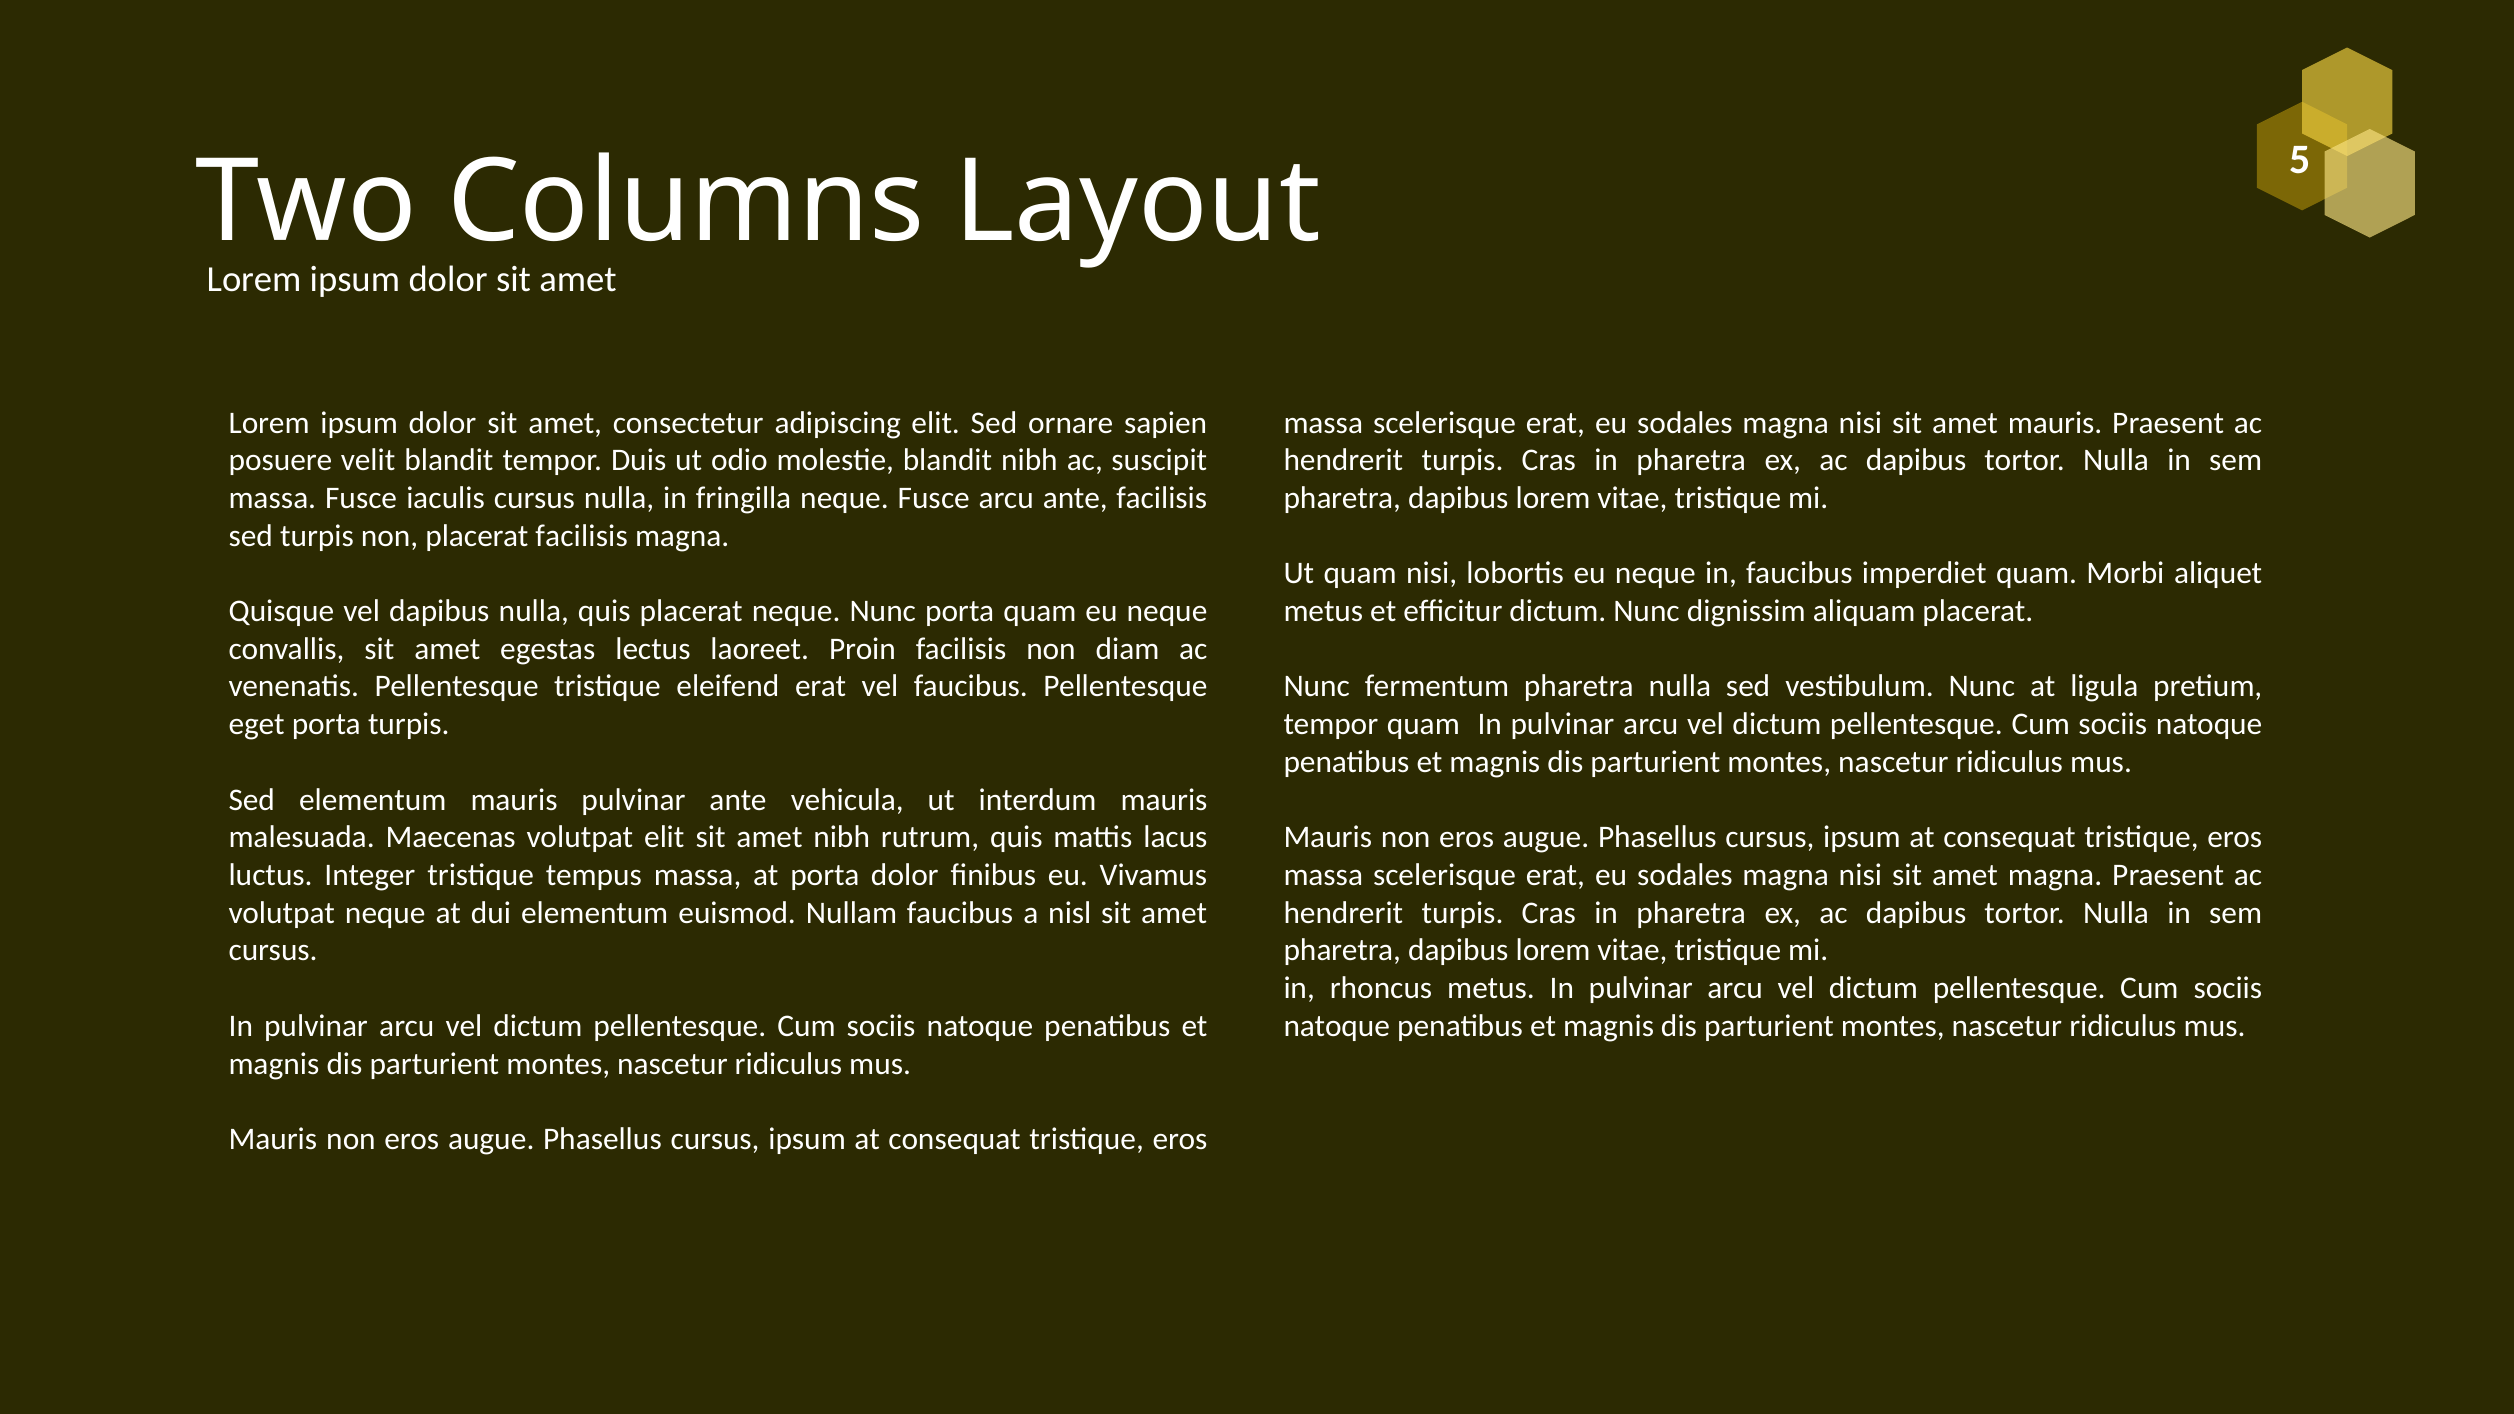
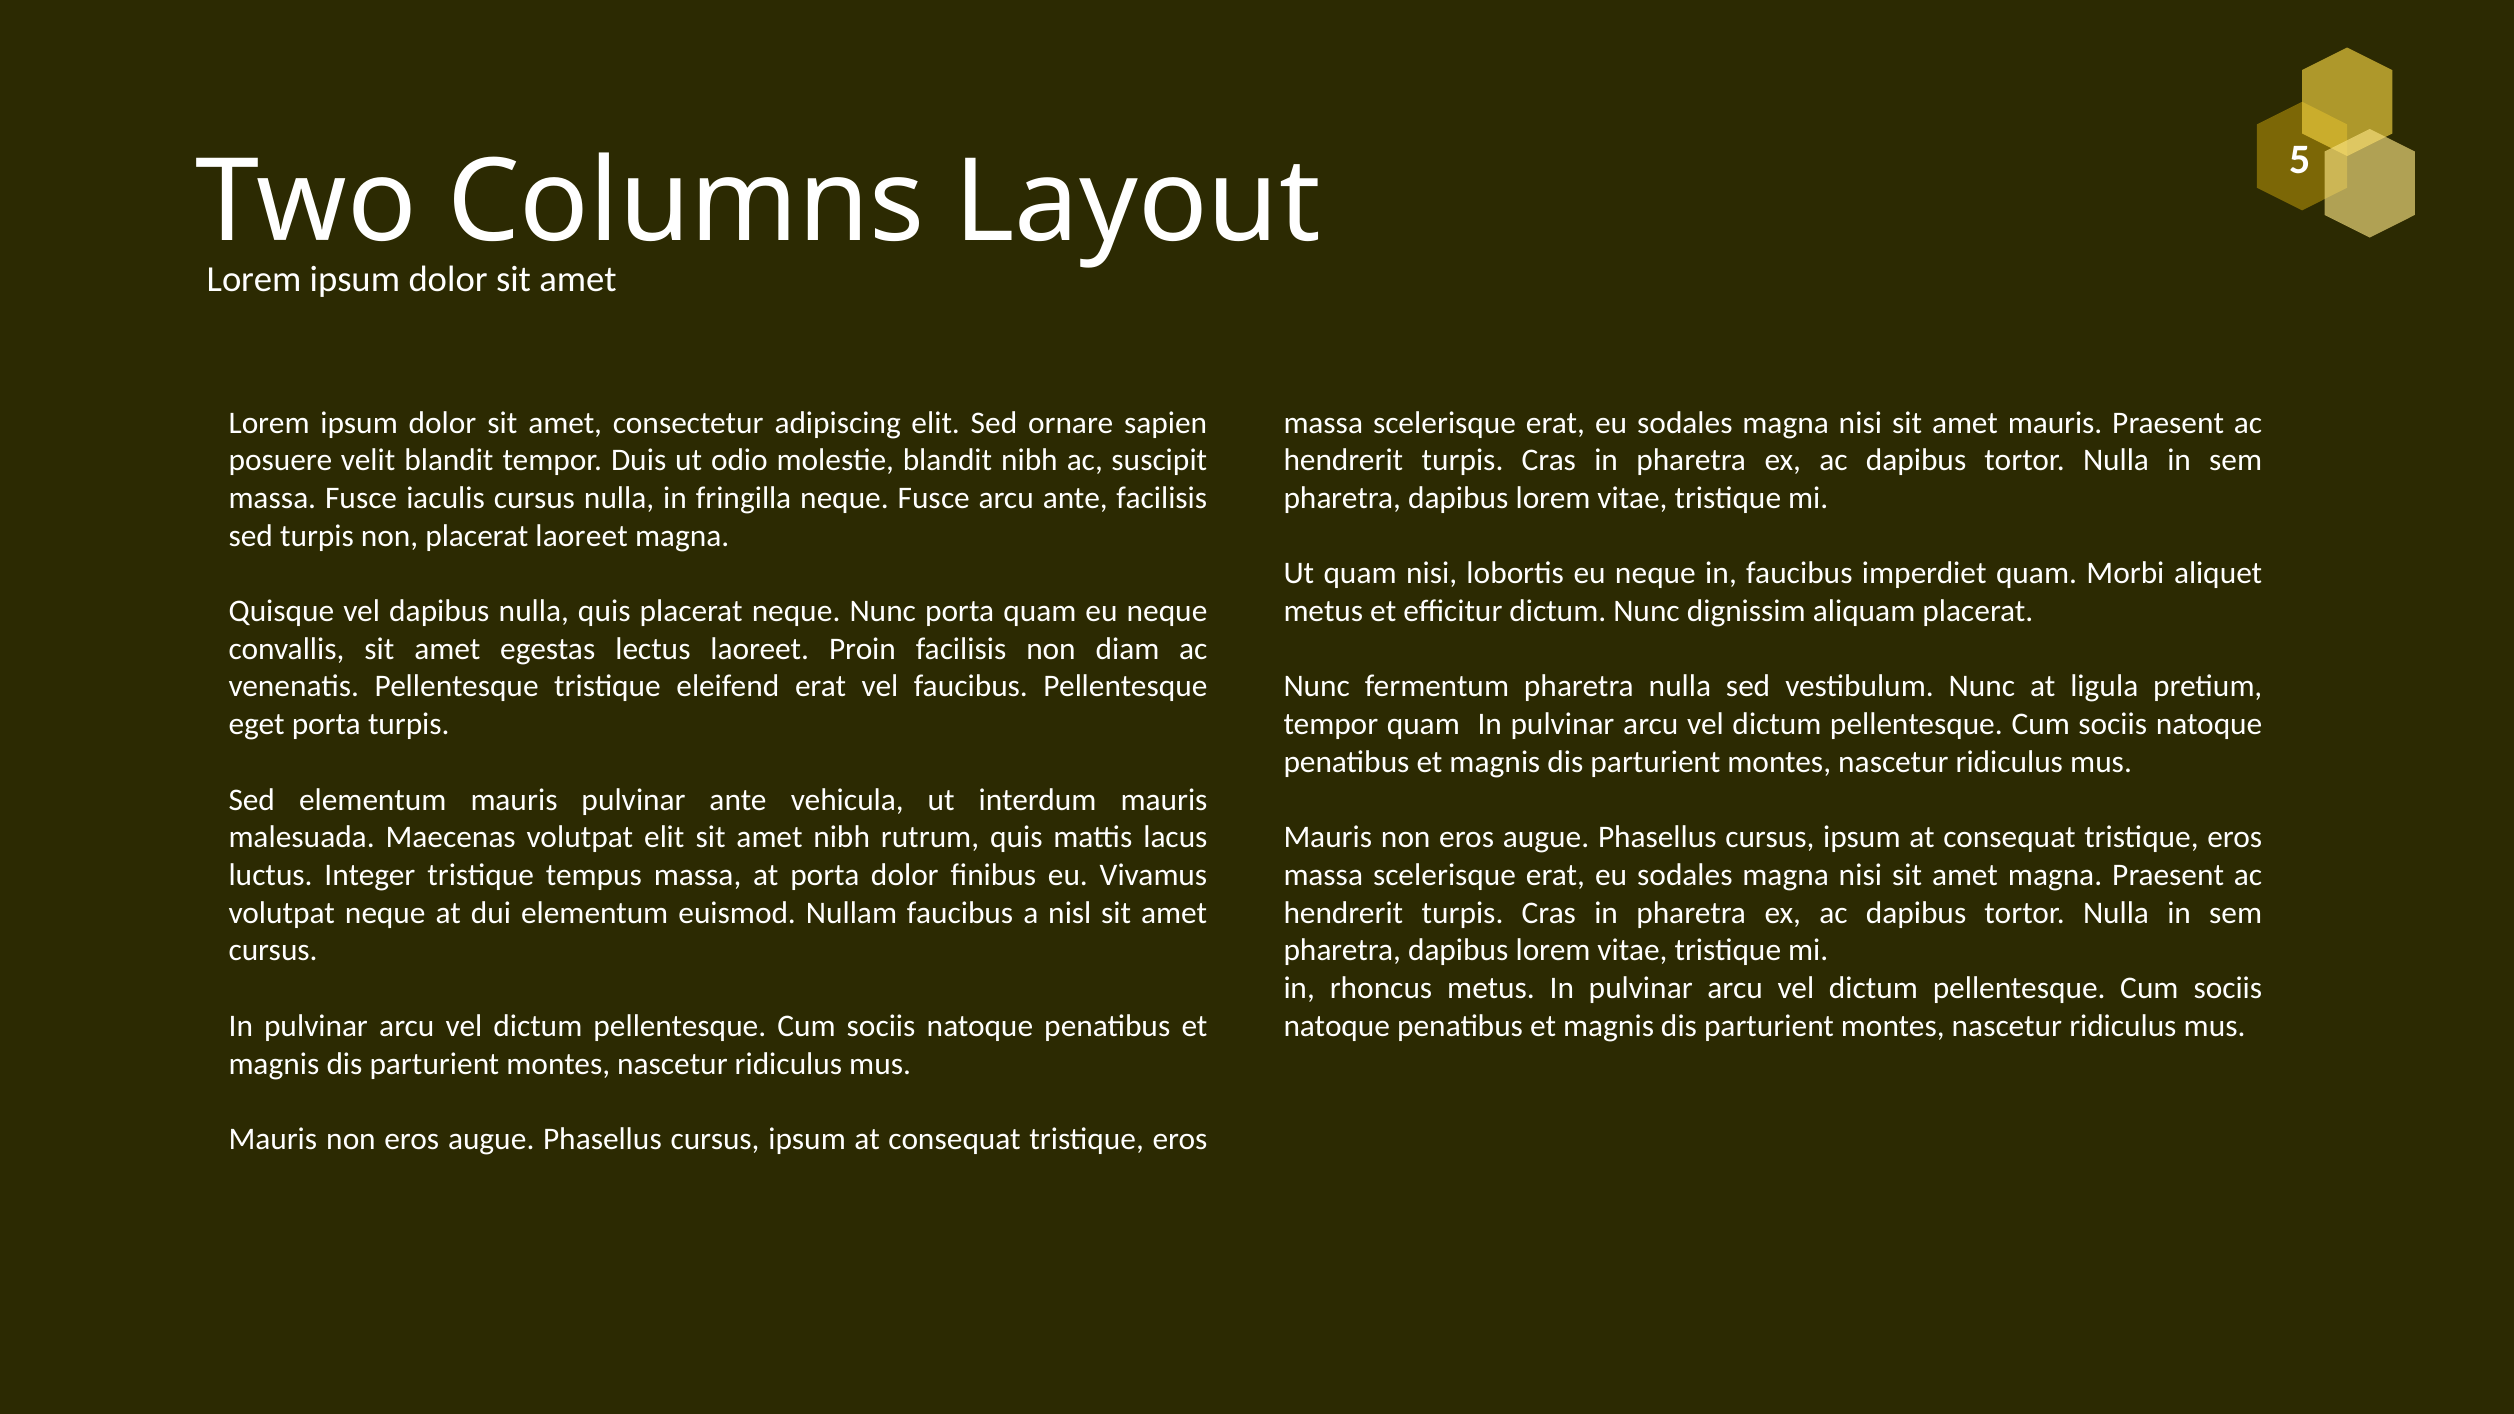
placerat facilisis: facilisis -> laoreet
